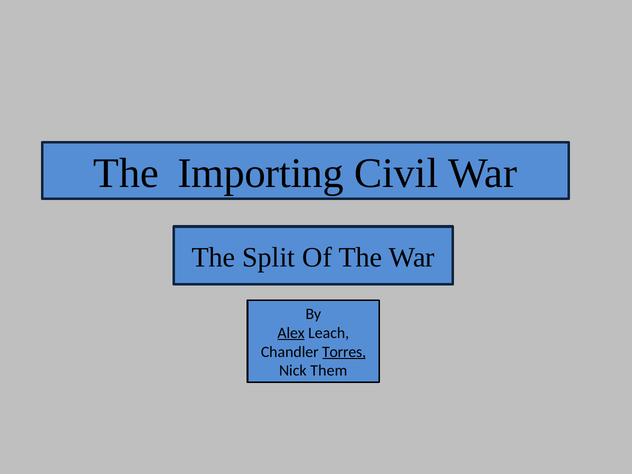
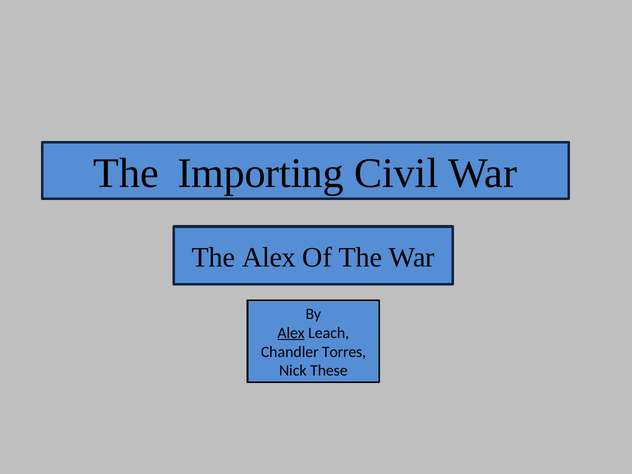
The Split: Split -> Alex
Torres underline: present -> none
Them: Them -> These
